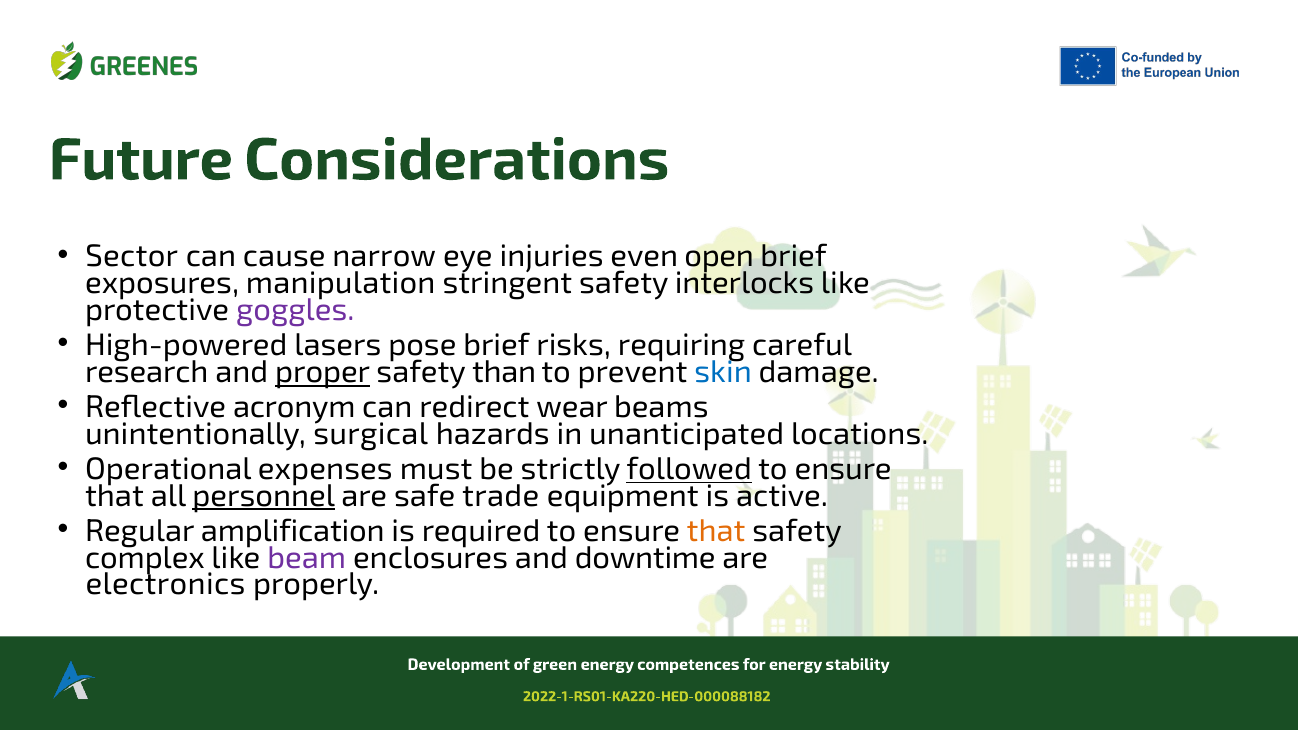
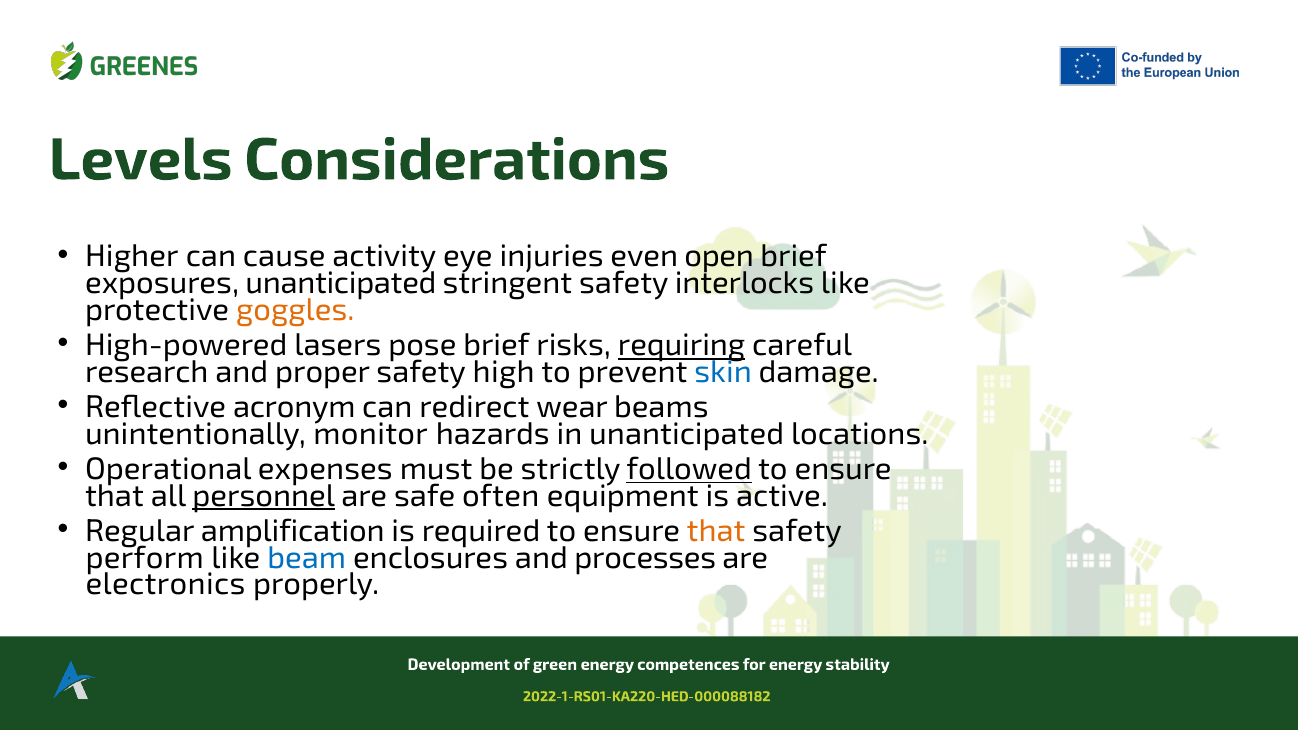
Future: Future -> Levels
Sector: Sector -> Higher
narrow: narrow -> activity
exposures manipulation: manipulation -> unanticipated
goggles colour: purple -> orange
requiring underline: none -> present
proper underline: present -> none
than: than -> high
surgical: surgical -> monitor
trade: trade -> often
complex: complex -> perform
beam colour: purple -> blue
downtime: downtime -> processes
